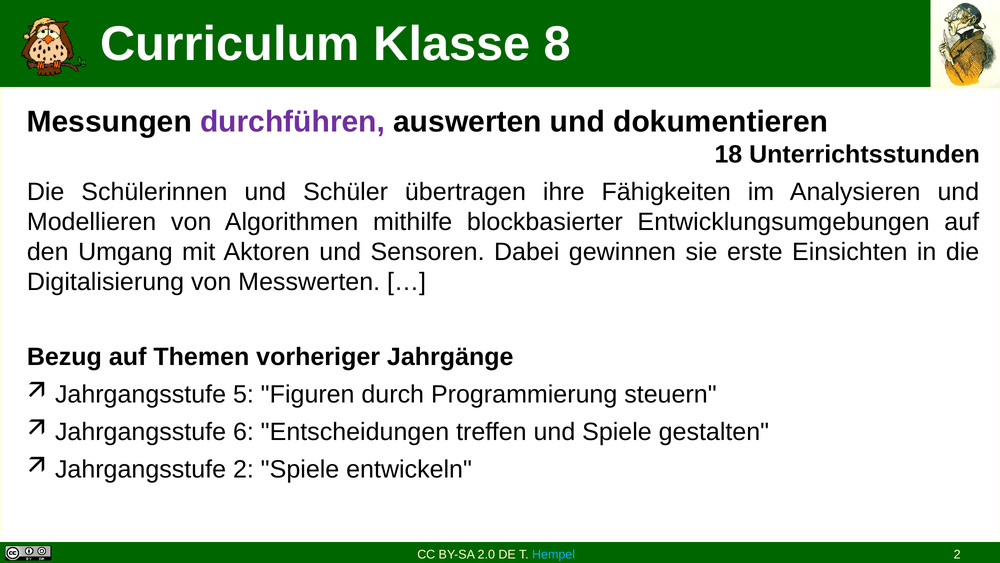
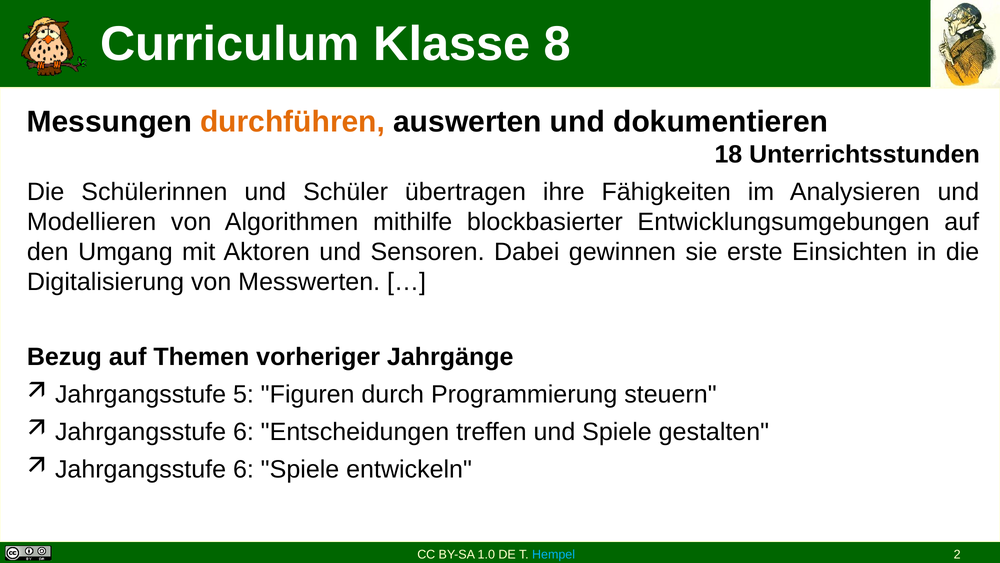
durchführen colour: purple -> orange
2 at (243, 469): 2 -> 6
2.0: 2.0 -> 1.0
